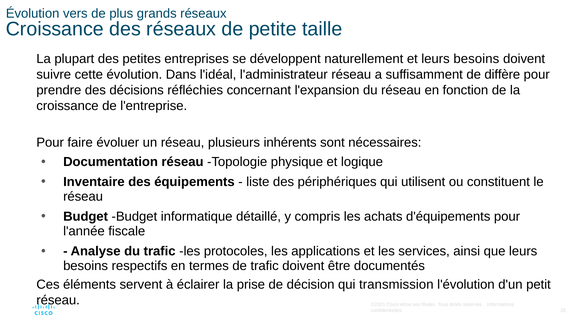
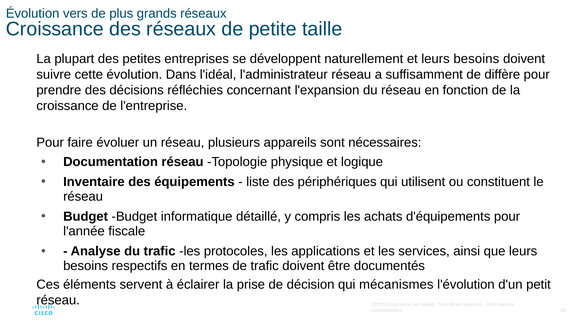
inhérents: inhérents -> appareils
transmission: transmission -> mécanismes
